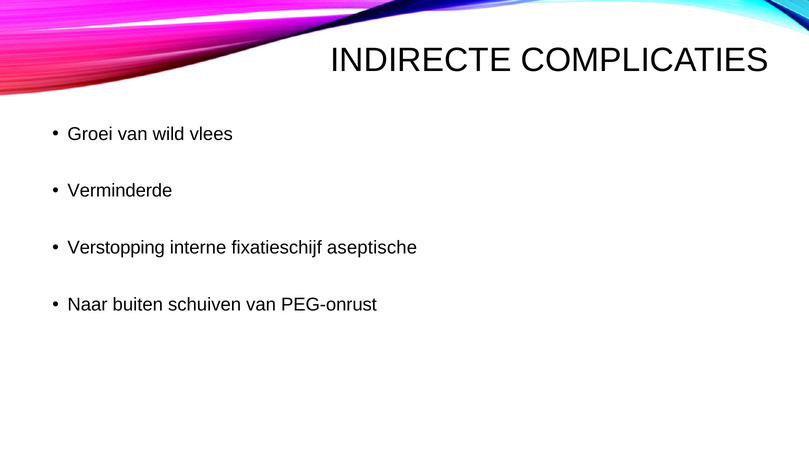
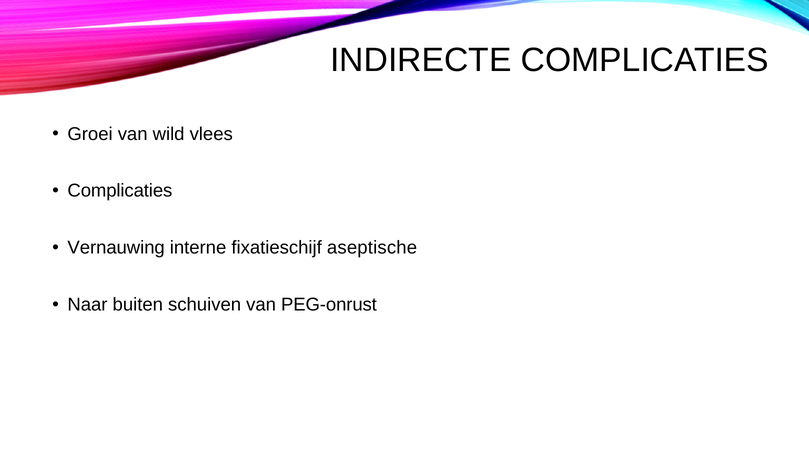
Verminderde at (120, 191): Verminderde -> Complicaties
Verstopping: Verstopping -> Vernauwing
